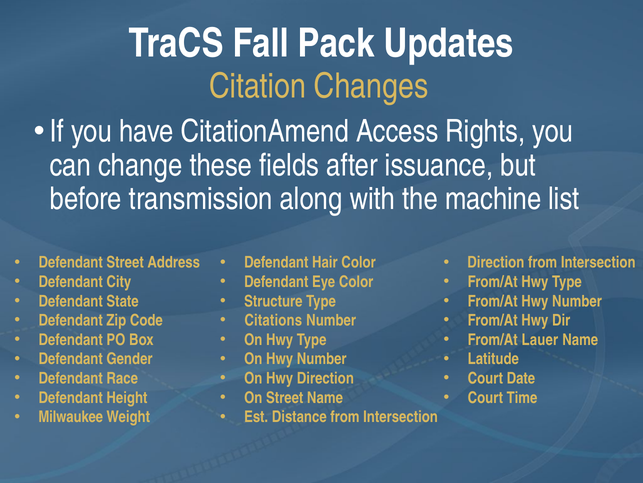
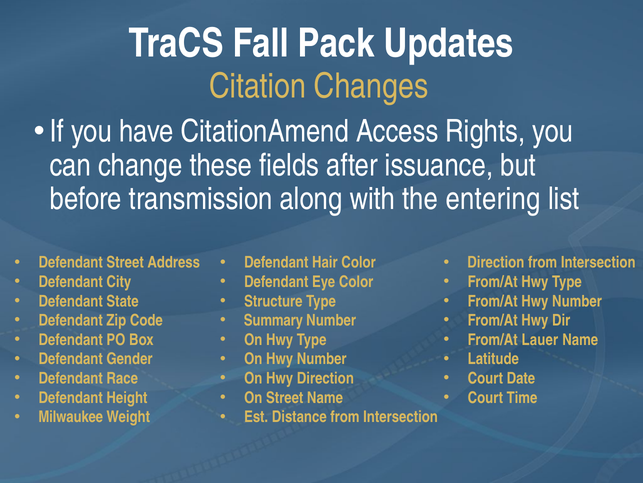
machine: machine -> entering
Citations: Citations -> Summary
